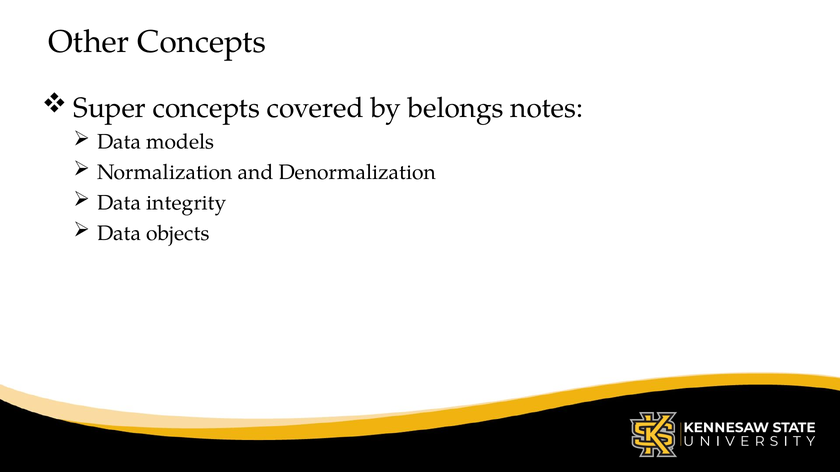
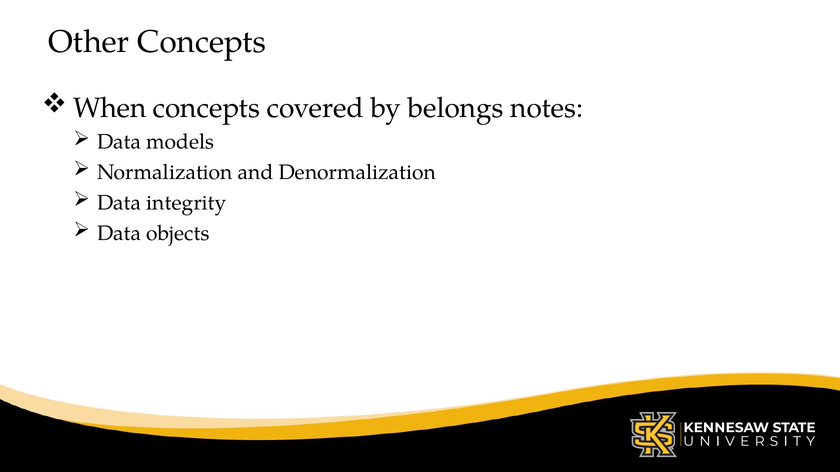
Super: Super -> When
